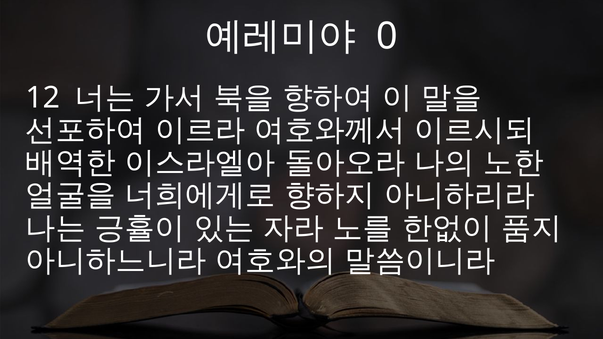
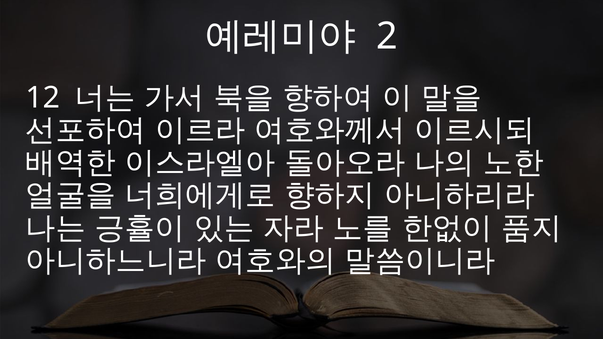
0: 0 -> 2
